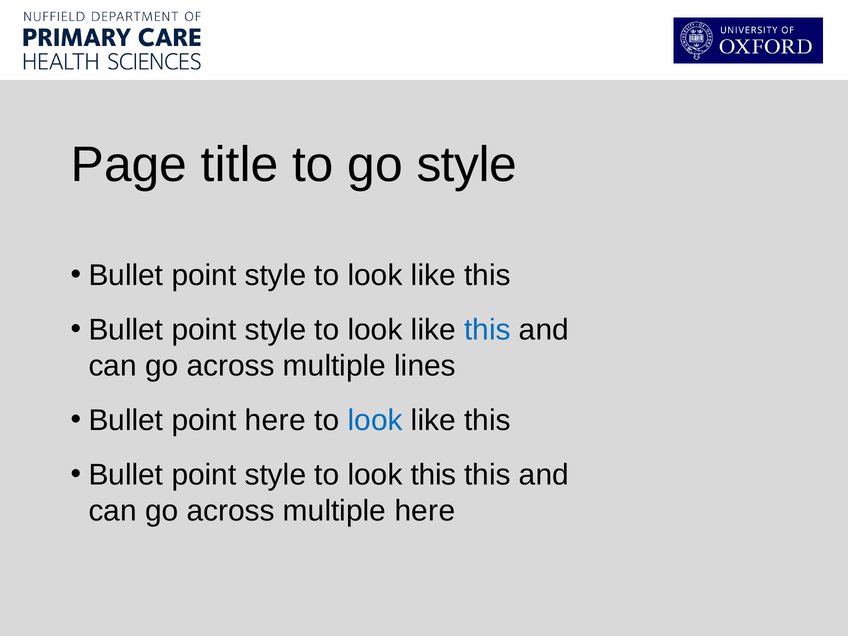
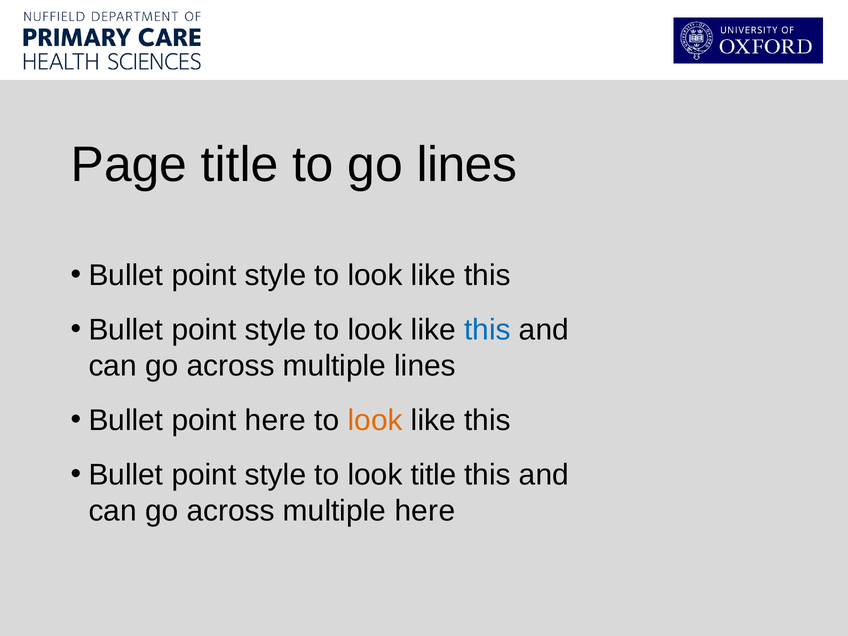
go style: style -> lines
look at (375, 421) colour: blue -> orange
look this: this -> title
